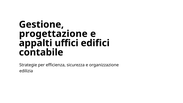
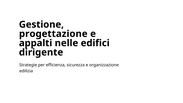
uffici: uffici -> nelle
contabile: contabile -> dirigente
